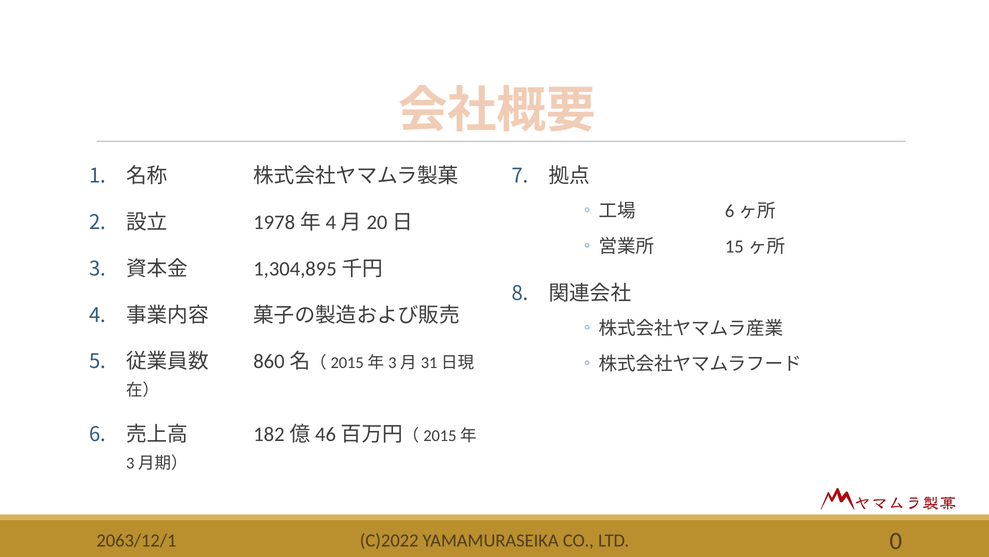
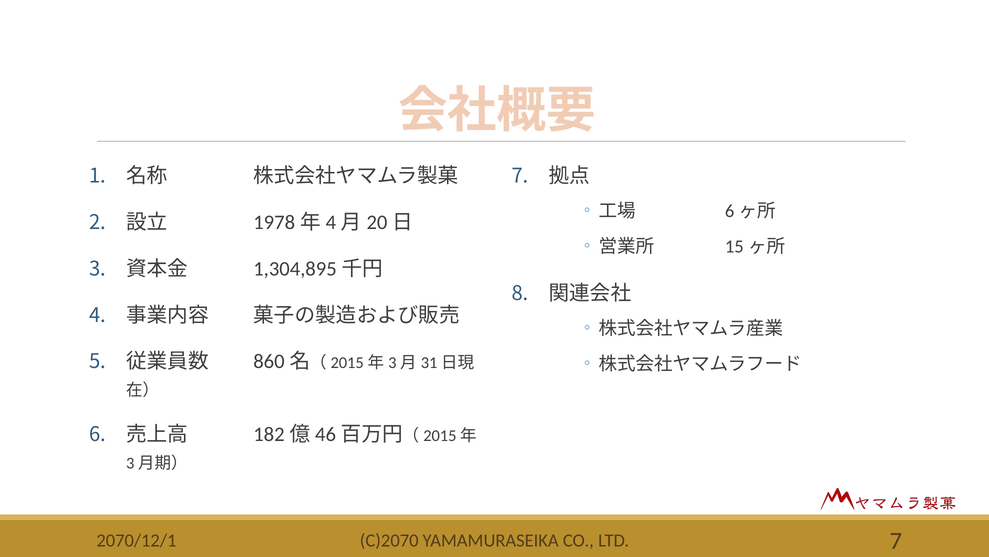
C)2022: C)2022 -> C)2070
LTD 0: 0 -> 7
2063/12/1: 2063/12/1 -> 2070/12/1
